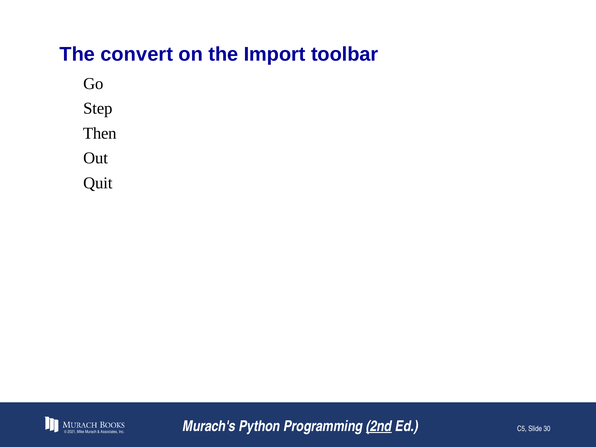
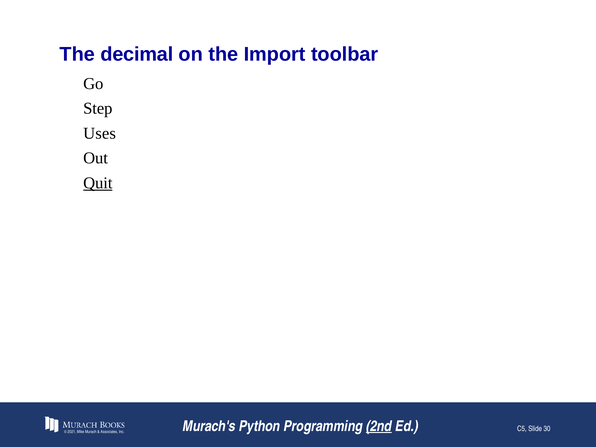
convert: convert -> decimal
Then: Then -> Uses
Quit underline: none -> present
